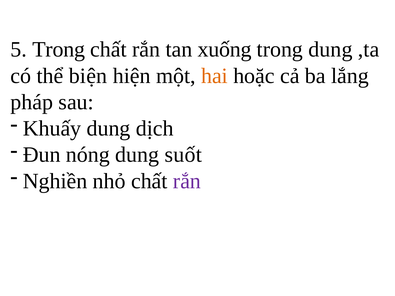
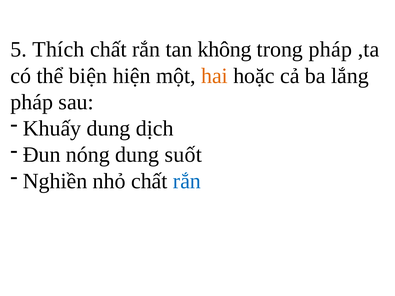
5 Trong: Trong -> Thích
xuống: xuống -> không
trong dung: dung -> pháp
rắn at (187, 181) colour: purple -> blue
